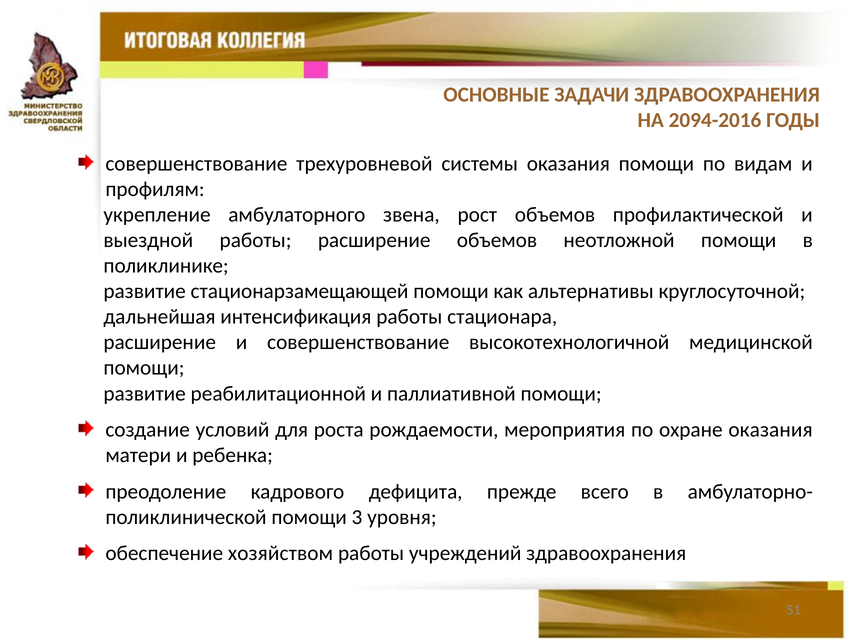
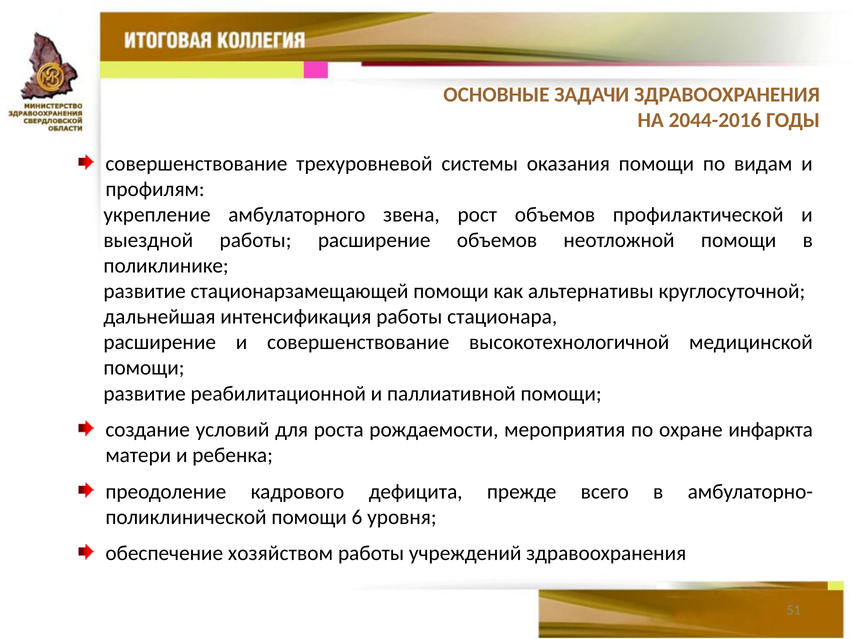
2094-2016: 2094-2016 -> 2044-2016
охране оказания: оказания -> инфаркта
3: 3 -> 6
